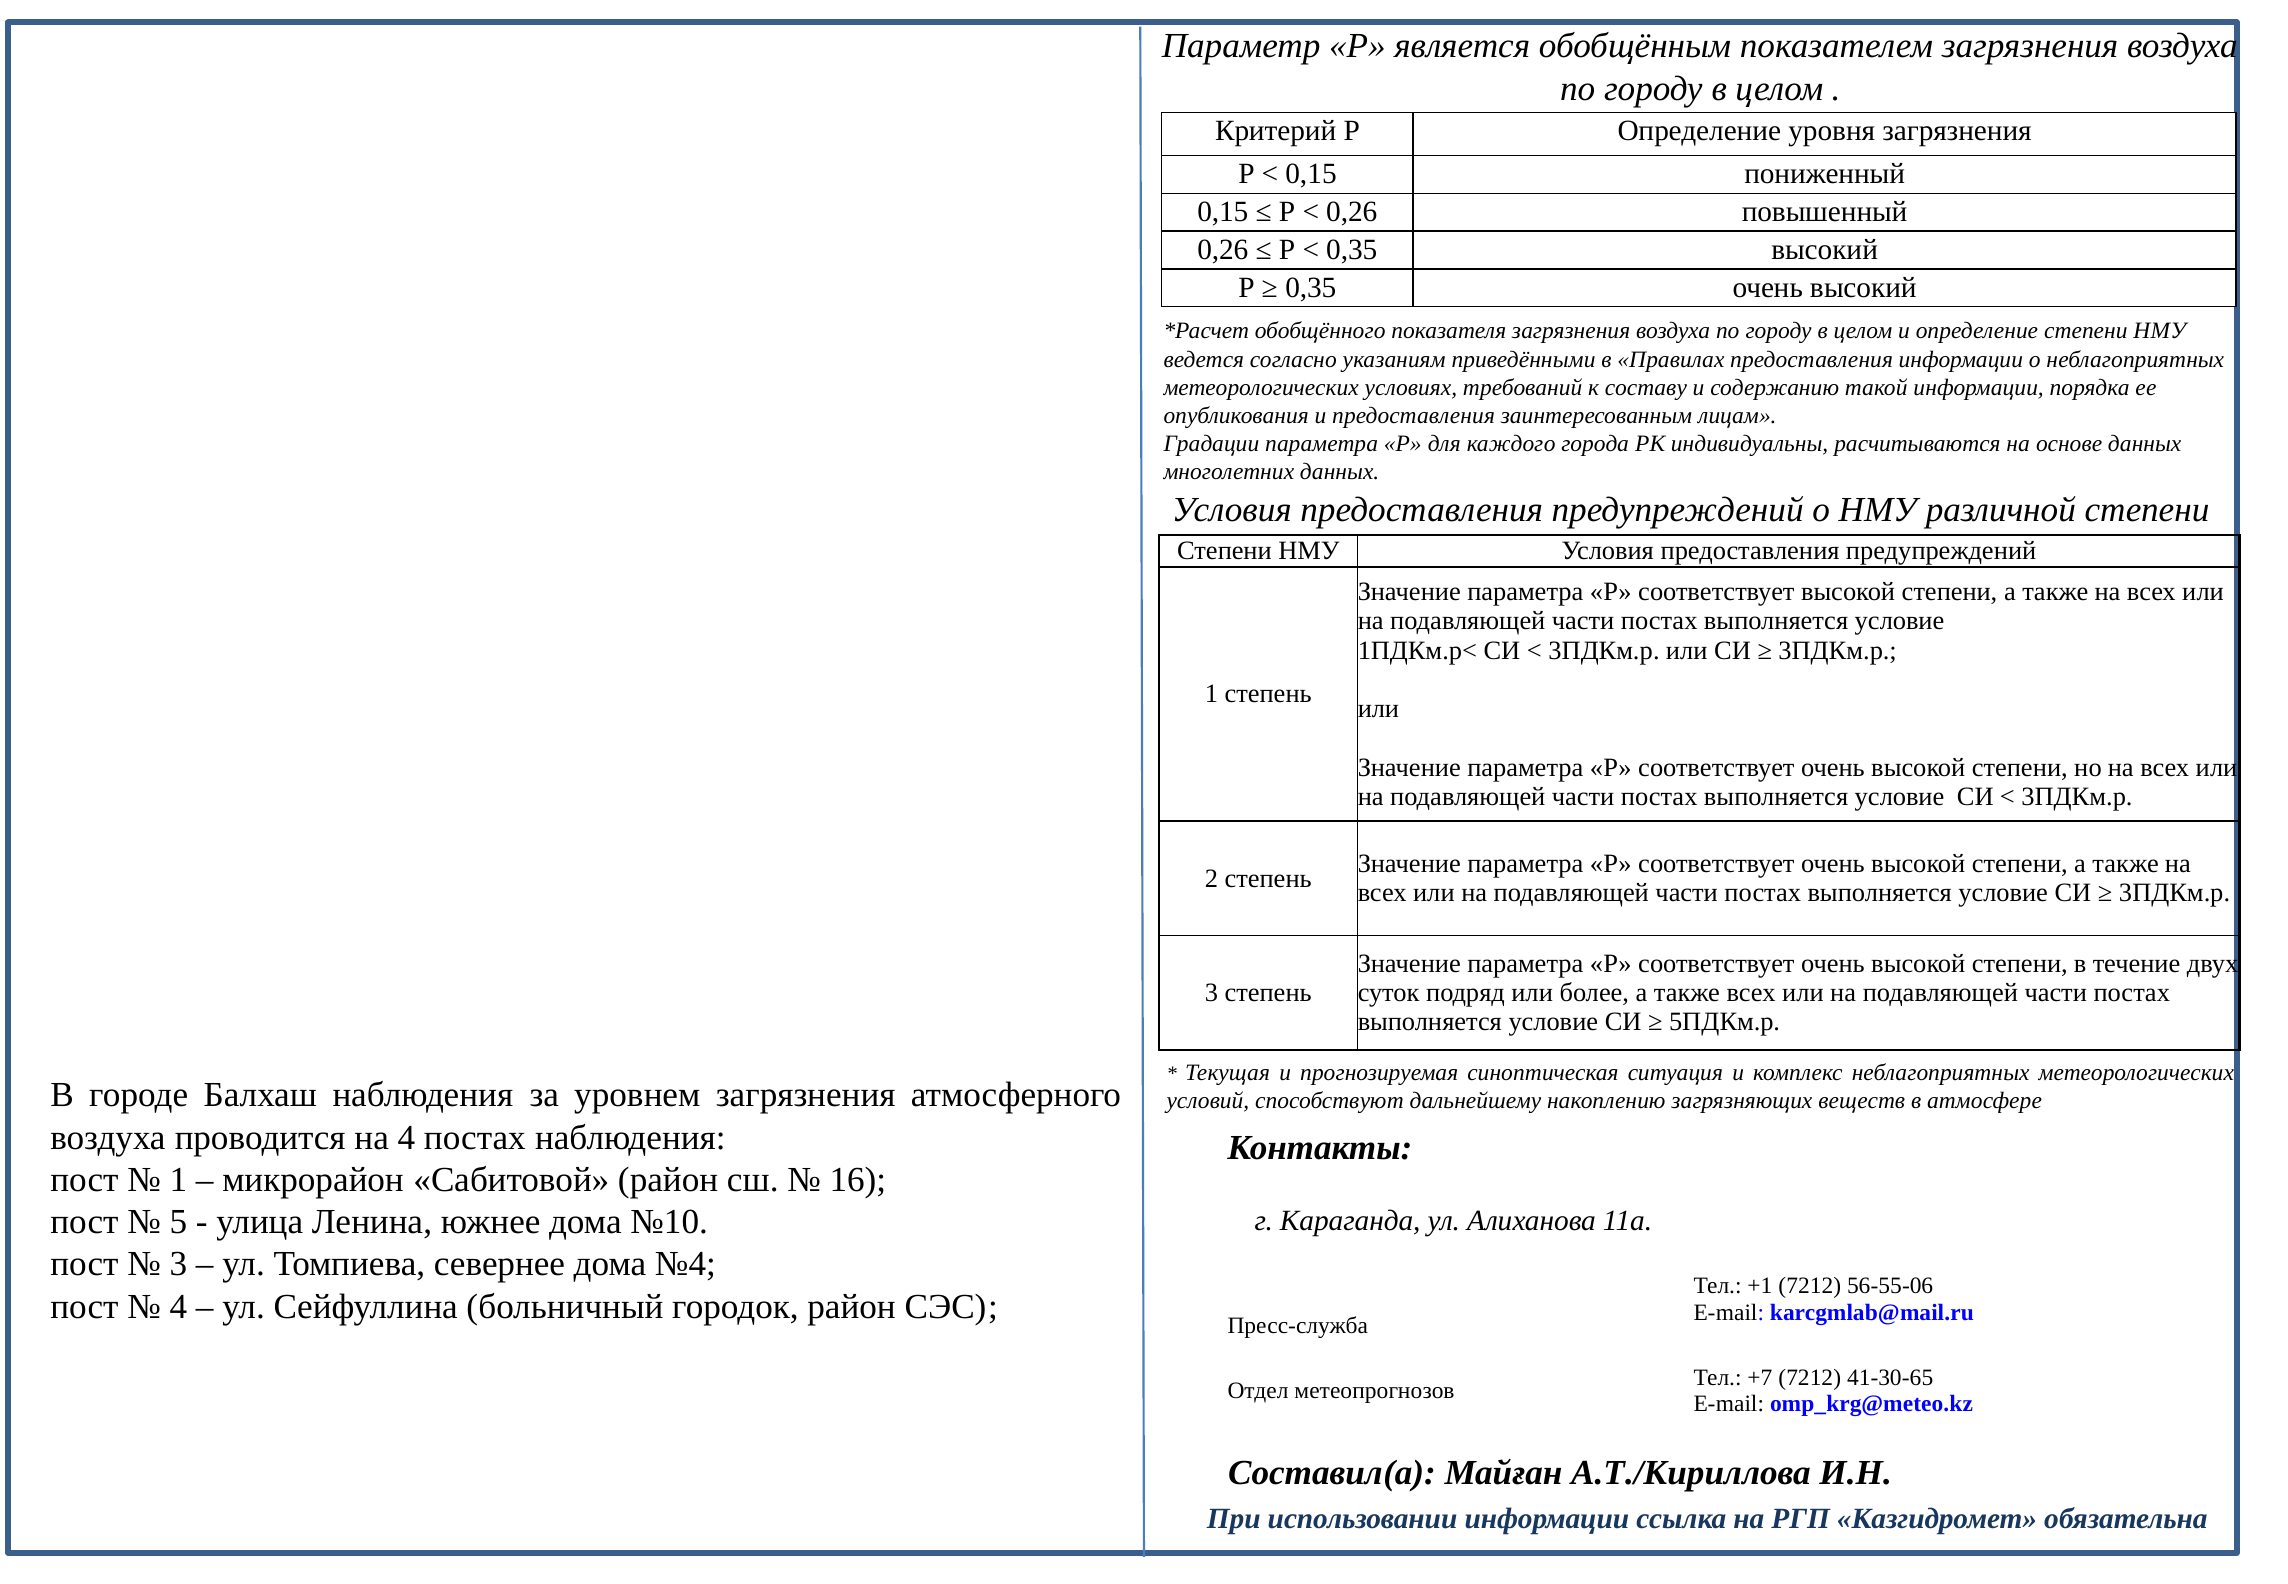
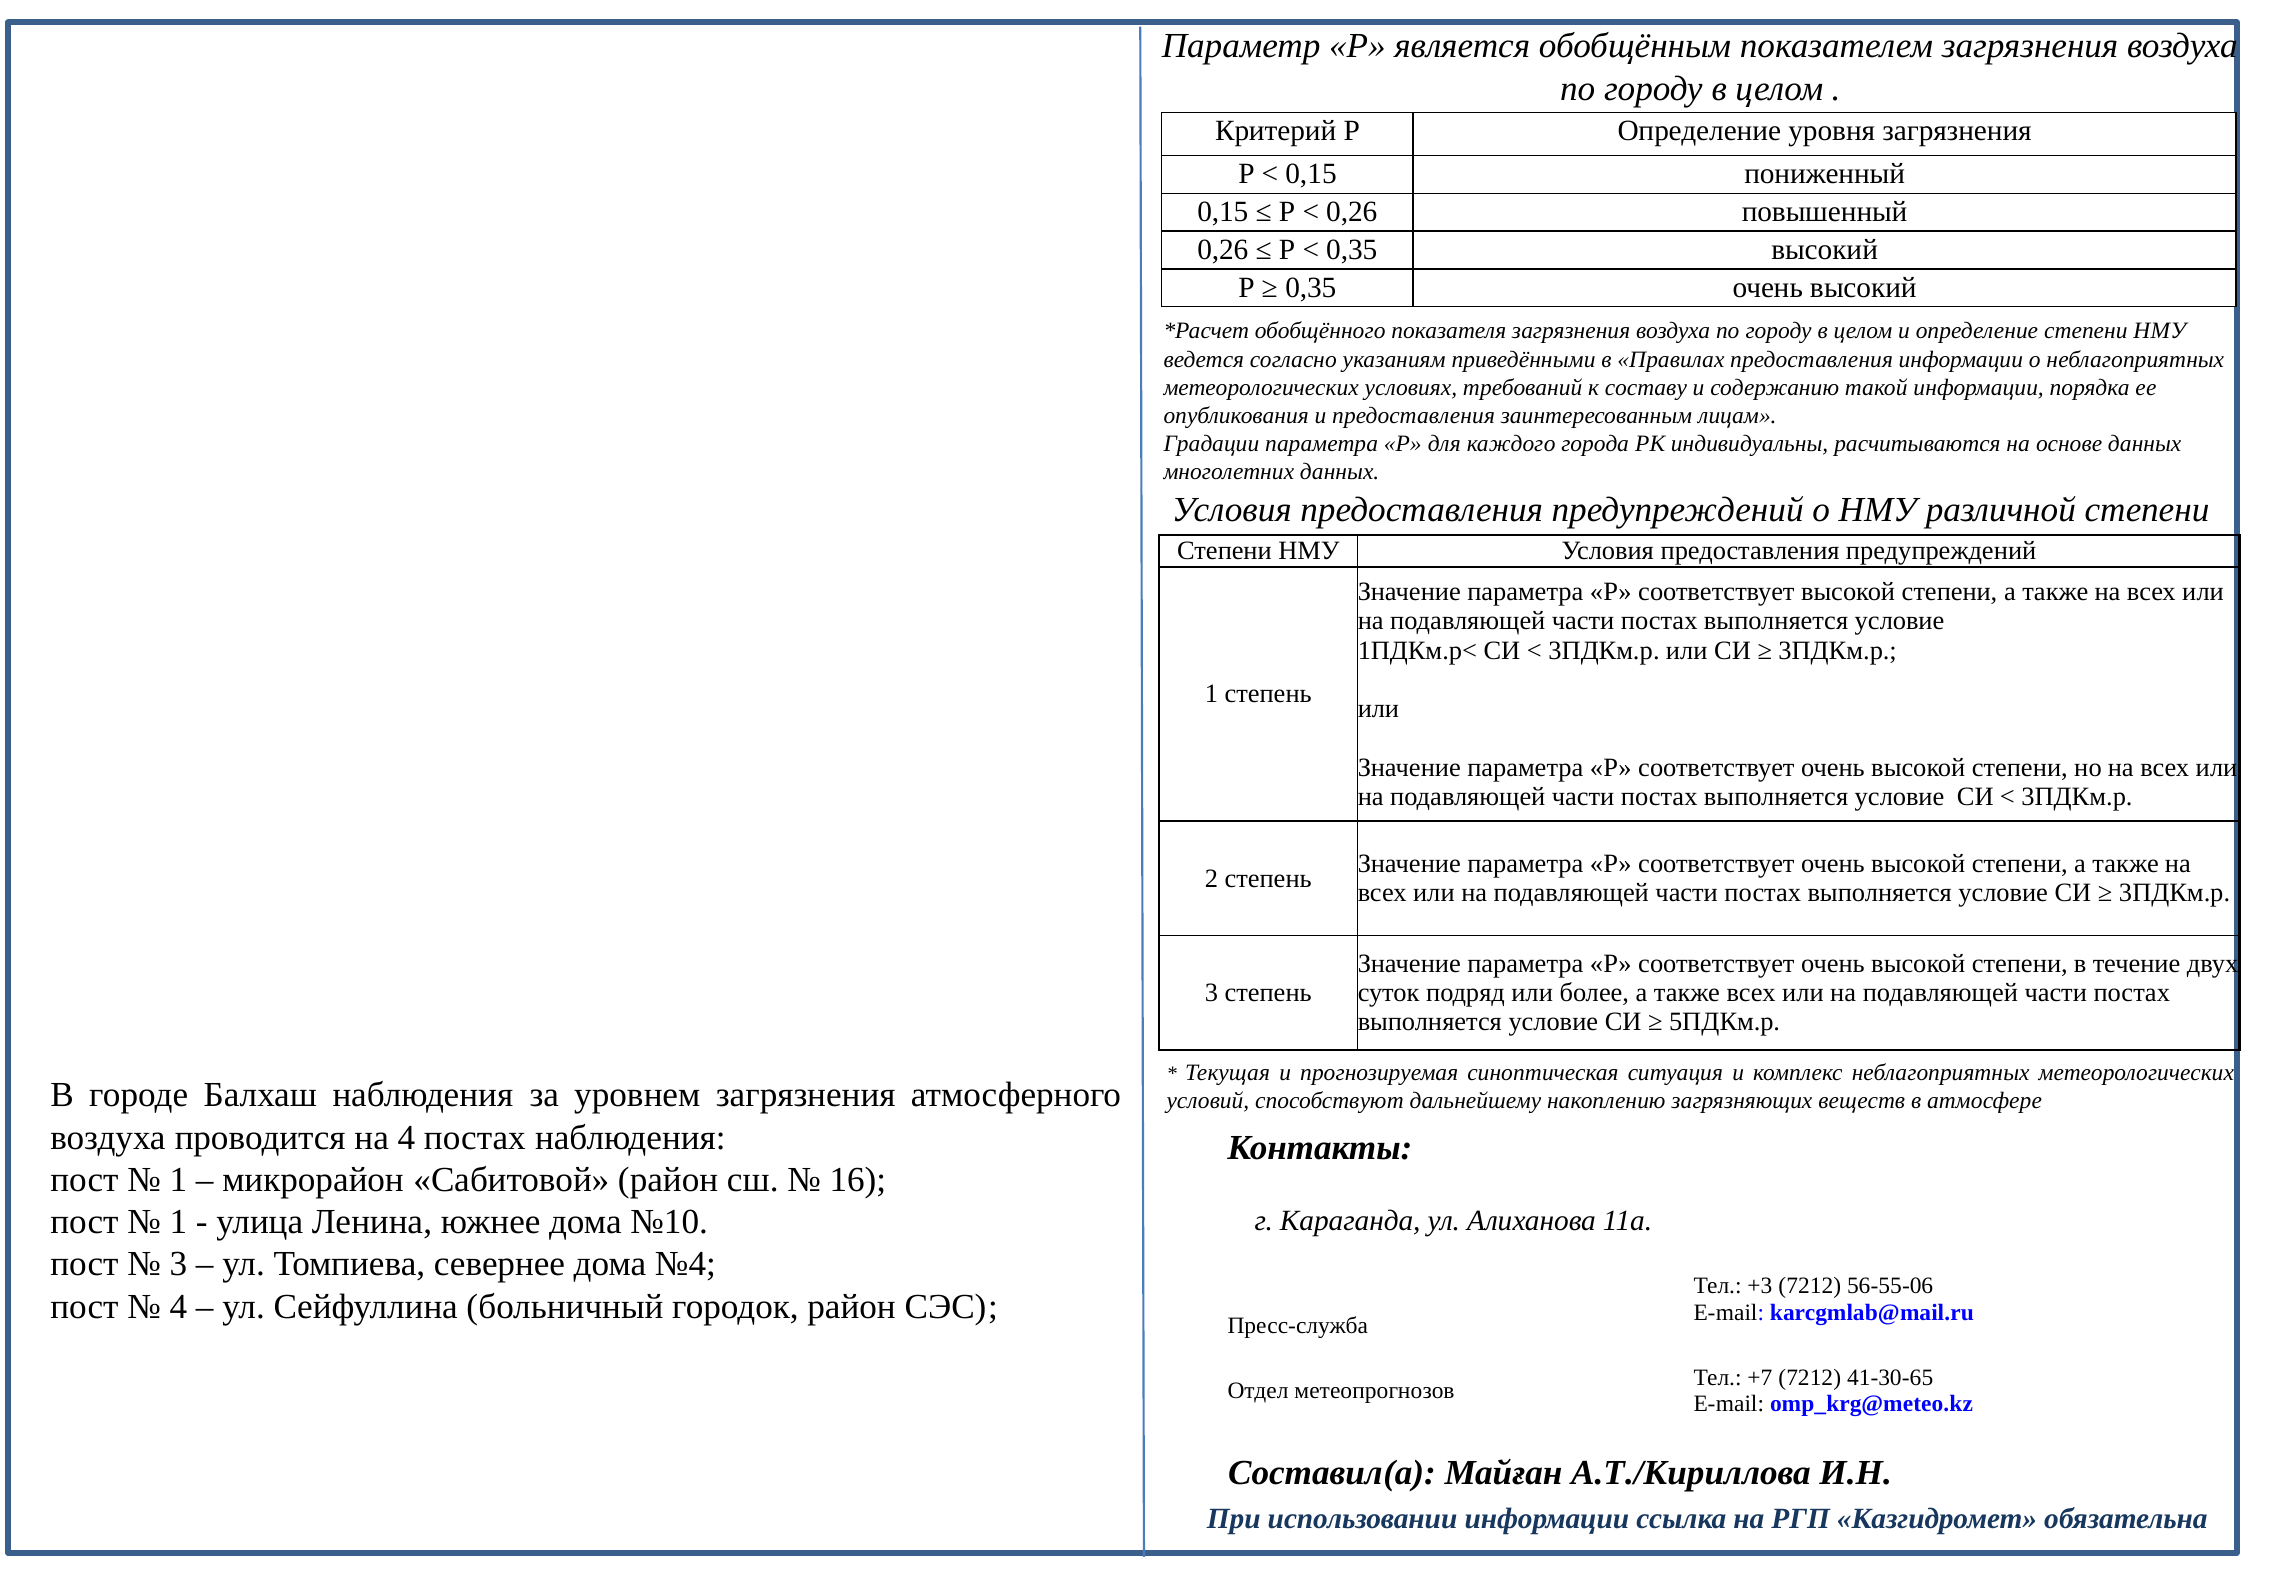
5 at (178, 1222): 5 -> 1
+1: +1 -> +3
